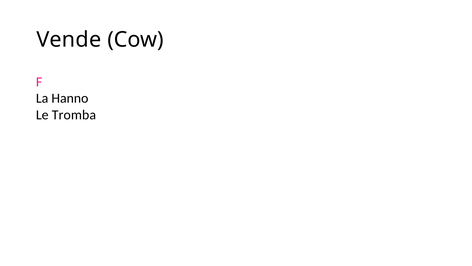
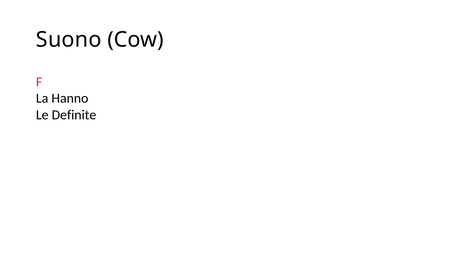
Vende: Vende -> Suono
Tromba: Tromba -> Definite
